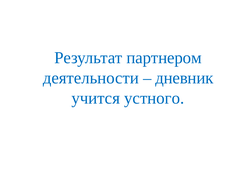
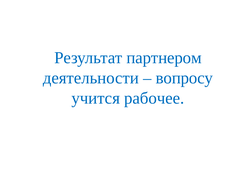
дневник: дневник -> вопросу
устного: устного -> рабочее
